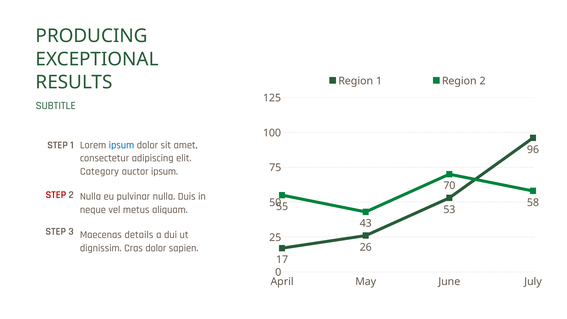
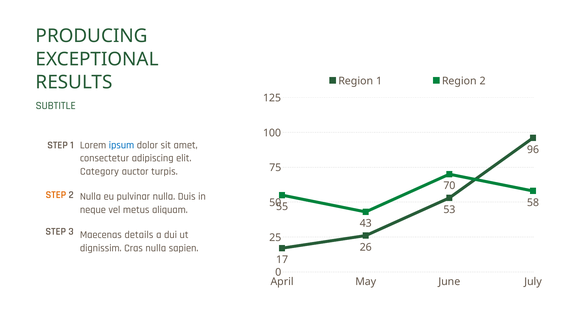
auctor ipsum: ipsum -> turpis
STEP at (56, 195) colour: red -> orange
Cras dolor: dolor -> nulla
